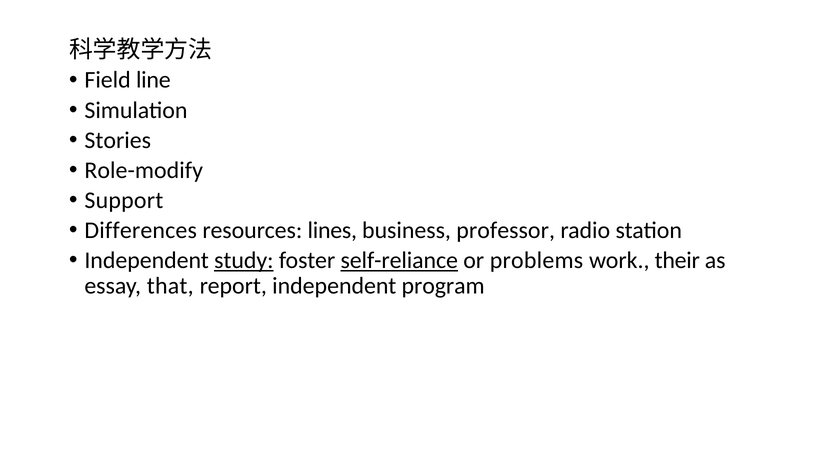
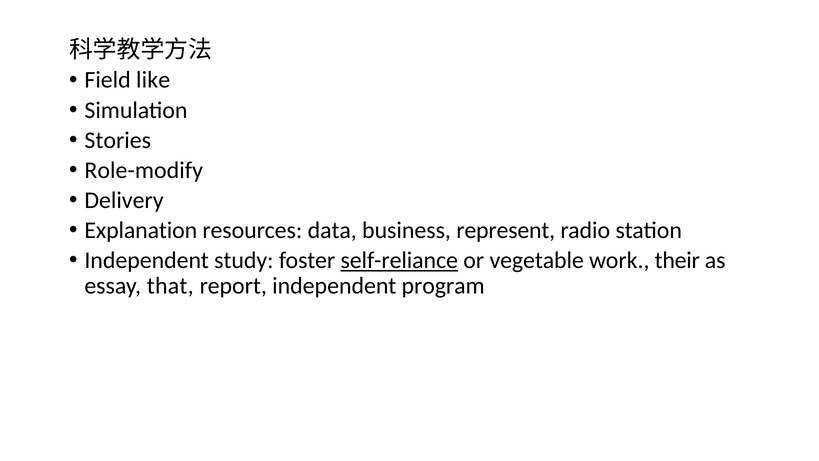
line: line -> like
Support: Support -> Delivery
Differences: Differences -> Explanation
lines: lines -> data
professor: professor -> represent
study underline: present -> none
problems: problems -> vegetable
